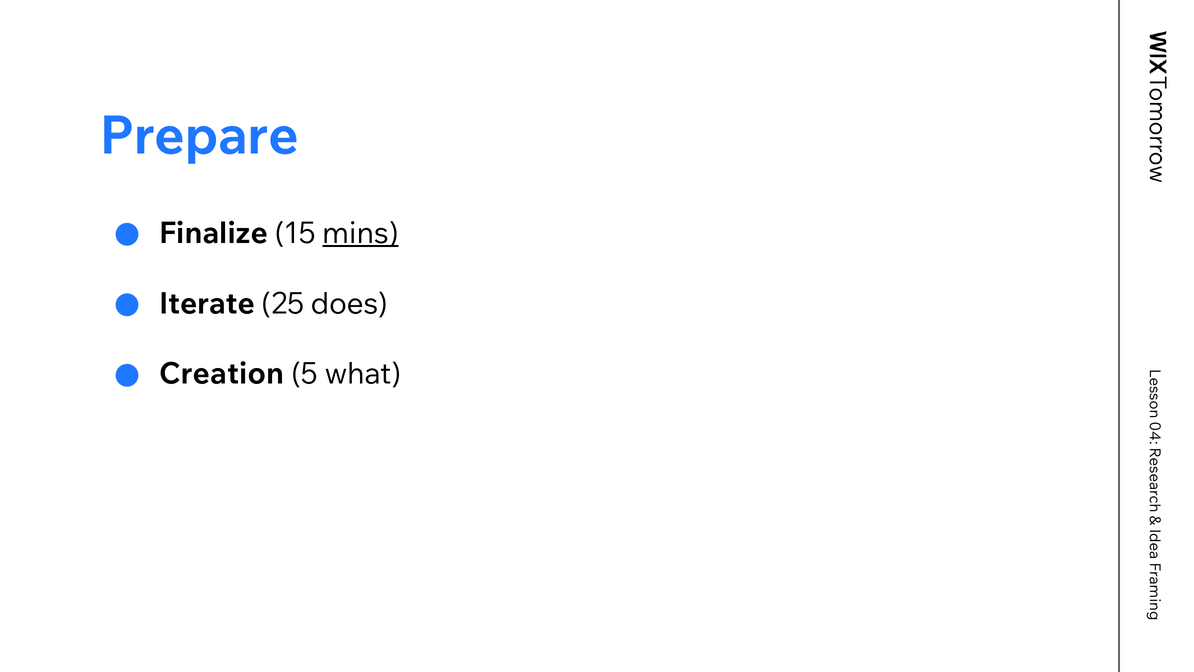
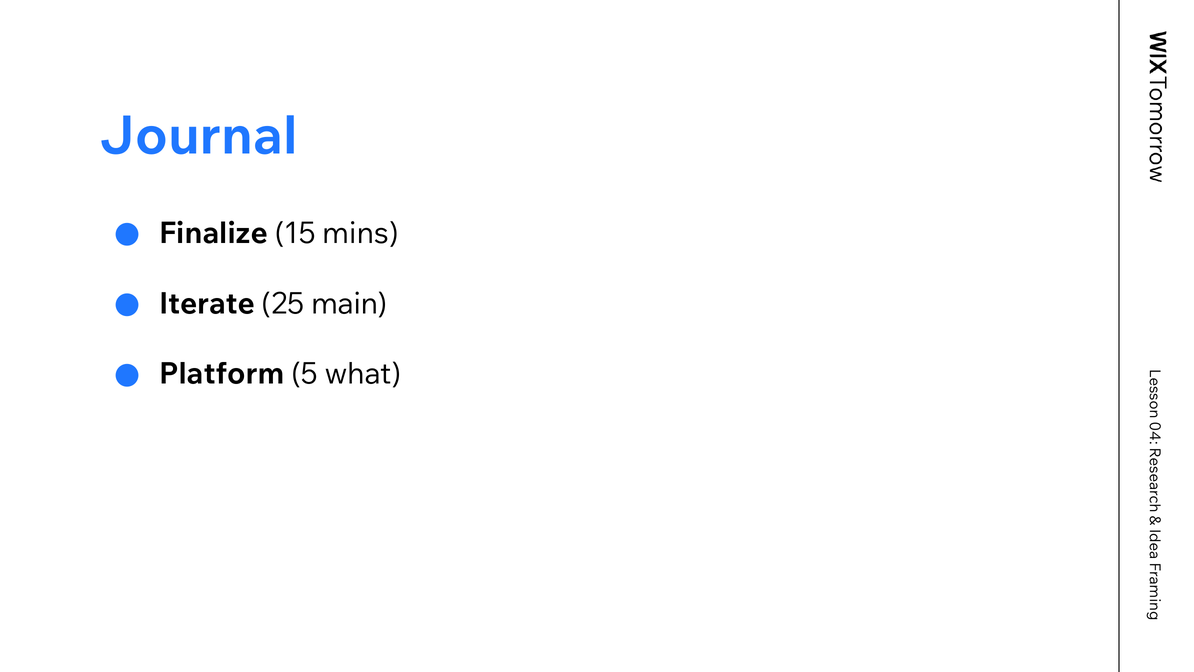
Prepare: Prepare -> Journal
mins underline: present -> none
does: does -> main
Creation: Creation -> Platform
